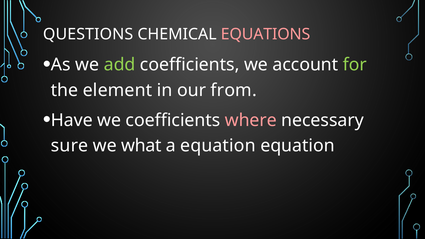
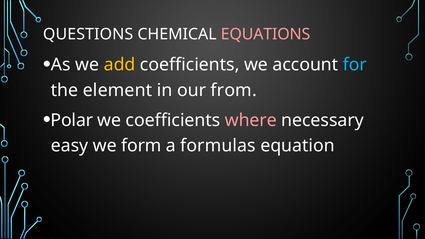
add colour: light green -> yellow
for colour: light green -> light blue
Have: Have -> Polar
sure: sure -> easy
what: what -> form
a equation: equation -> formulas
